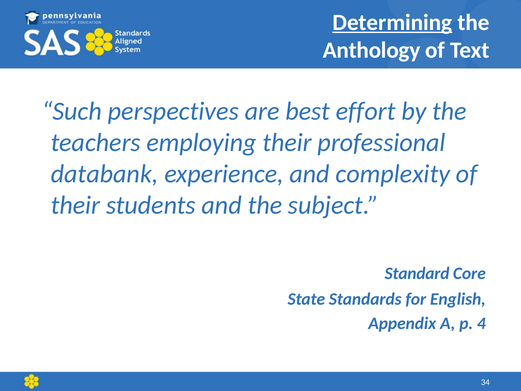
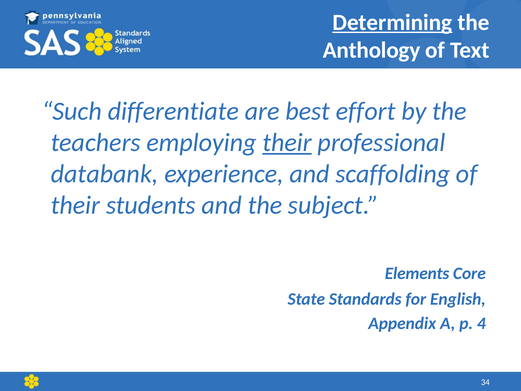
perspectives: perspectives -> differentiate
their at (287, 142) underline: none -> present
complexity: complexity -> scaffolding
Standard: Standard -> Elements
